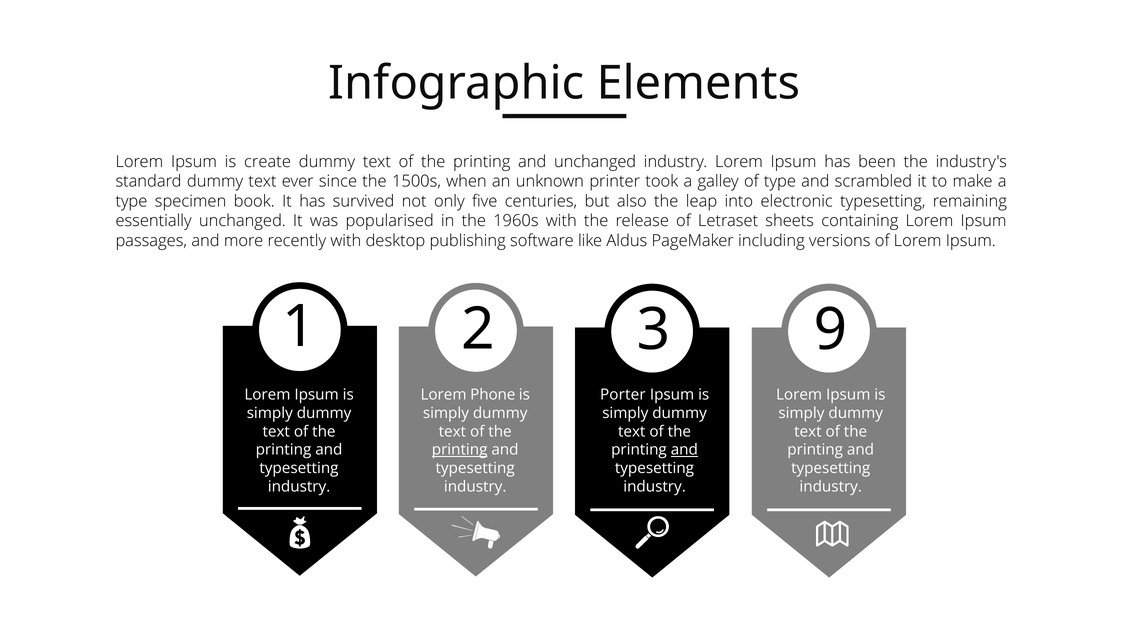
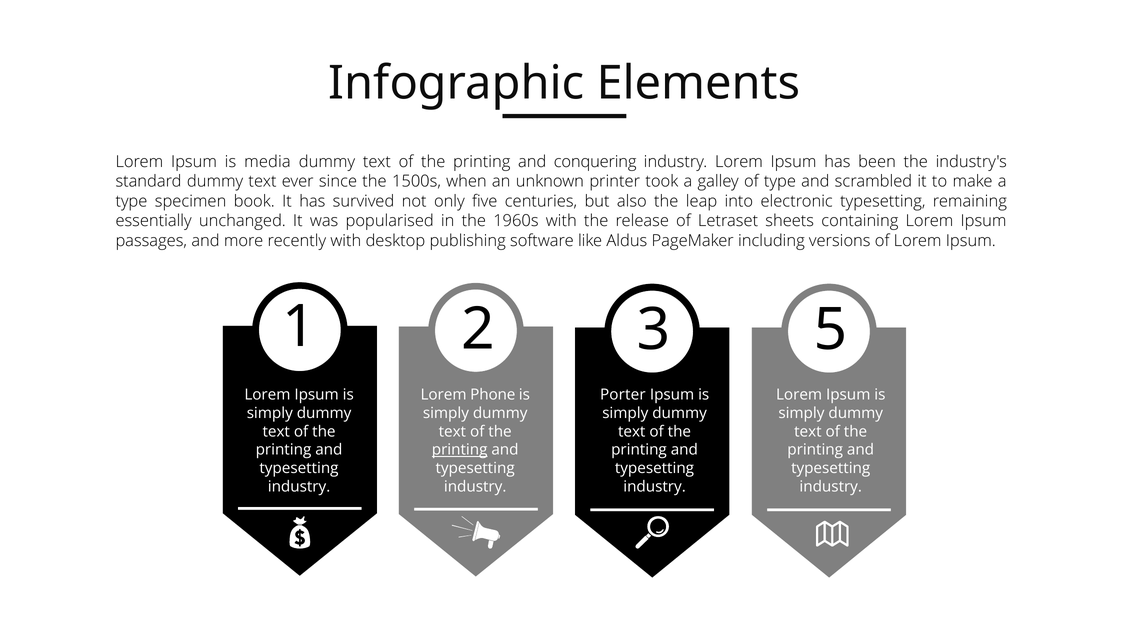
create: create -> media
and unchanged: unchanged -> conquering
9: 9 -> 5
and at (684, 450) underline: present -> none
